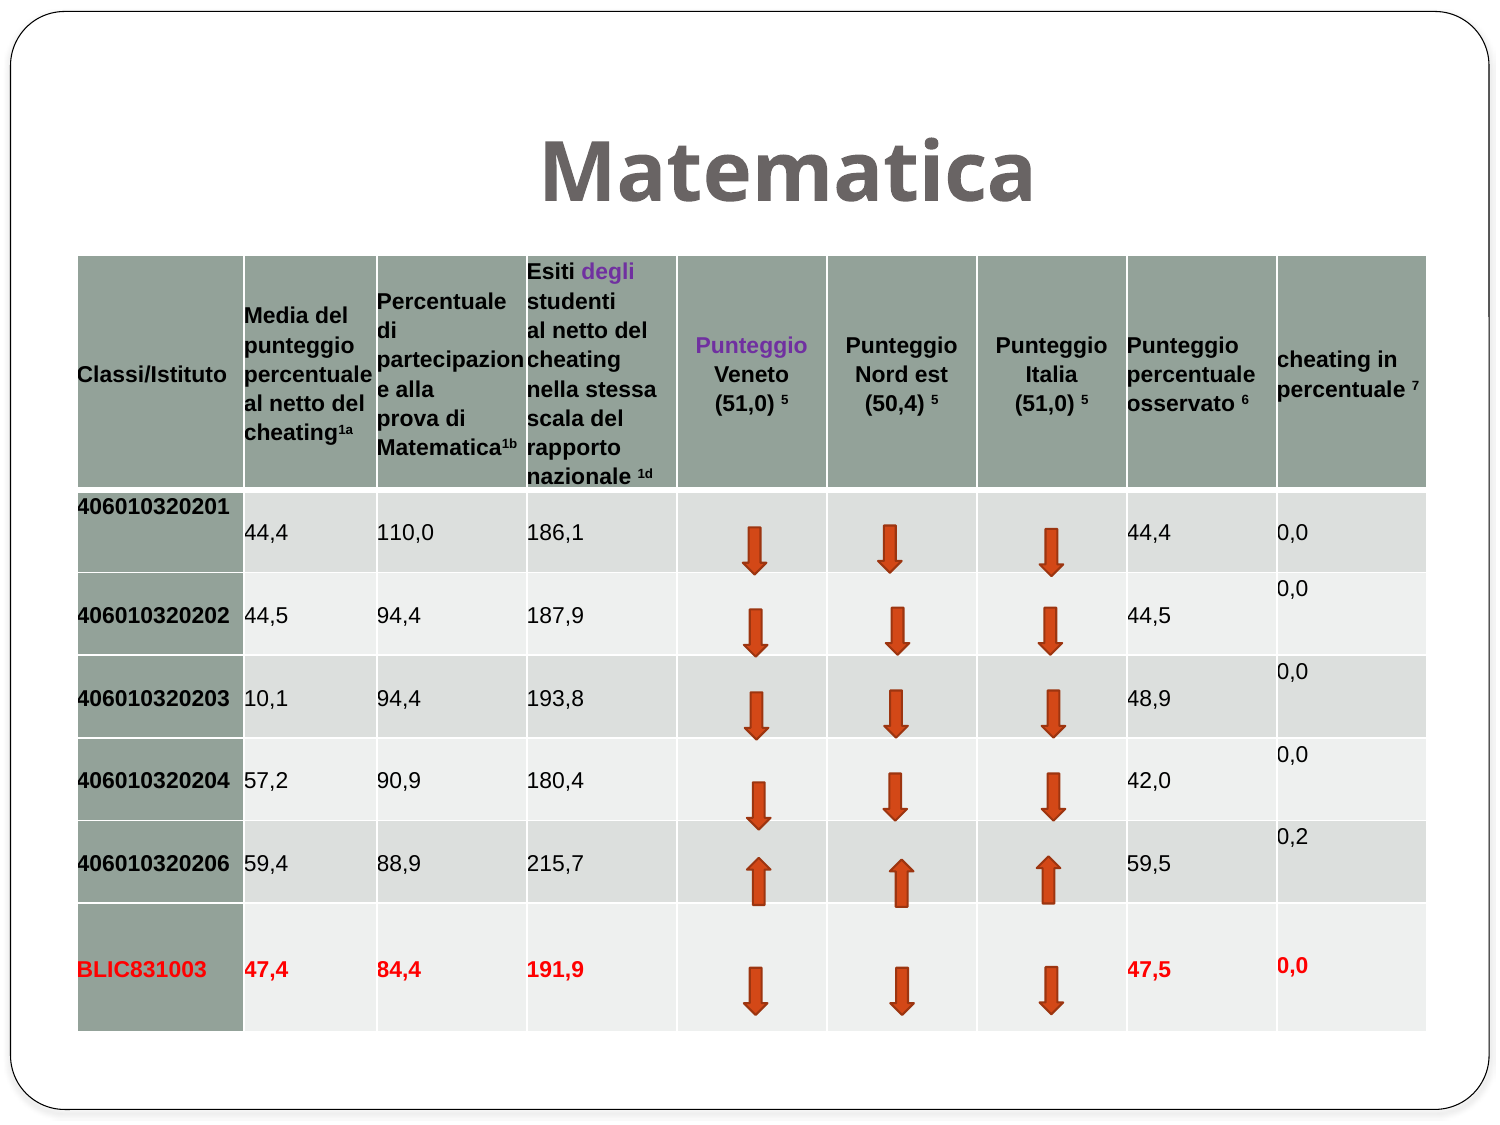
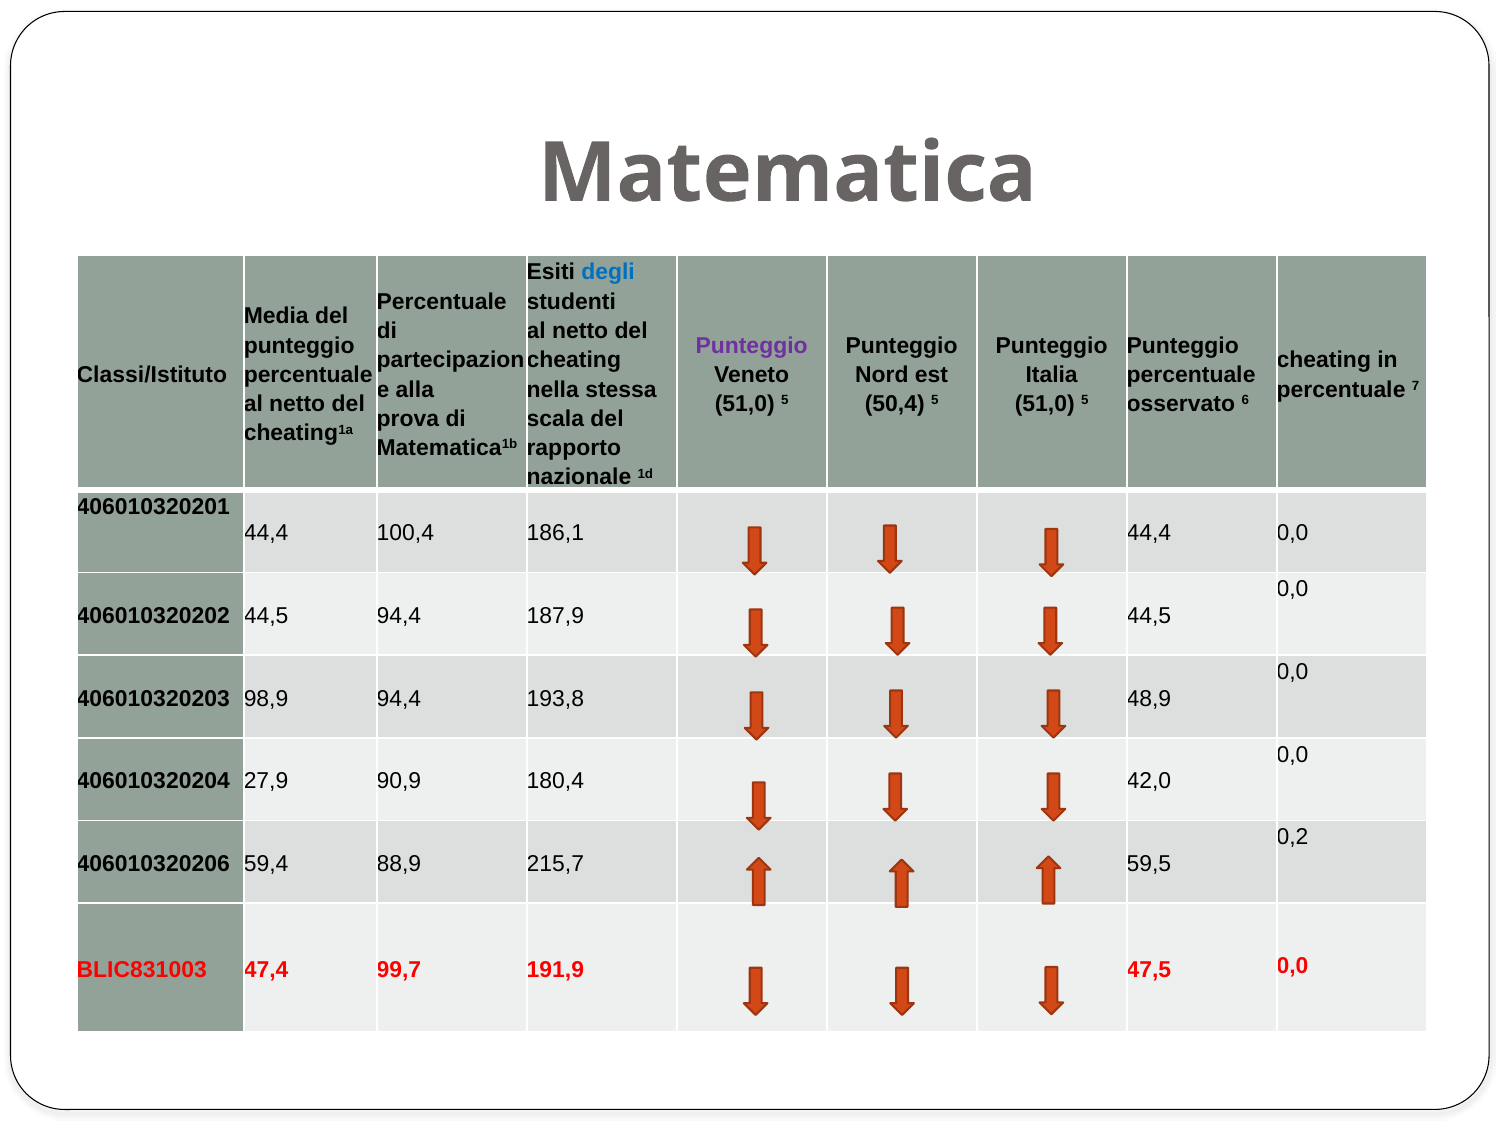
degli colour: purple -> blue
110,0: 110,0 -> 100,4
10,1: 10,1 -> 98,9
57,2: 57,2 -> 27,9
84,4: 84,4 -> 99,7
